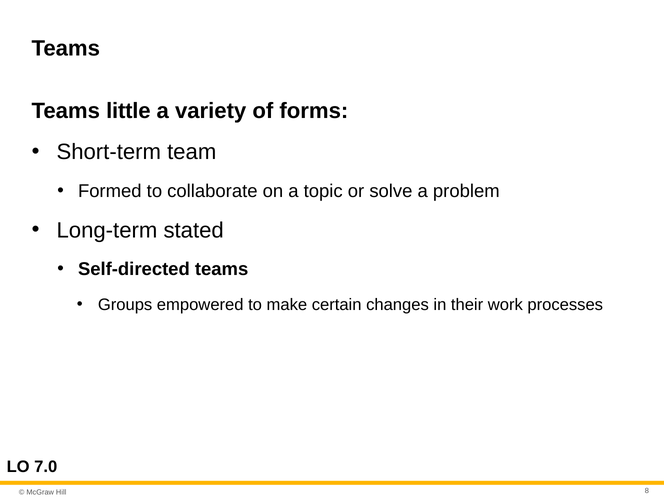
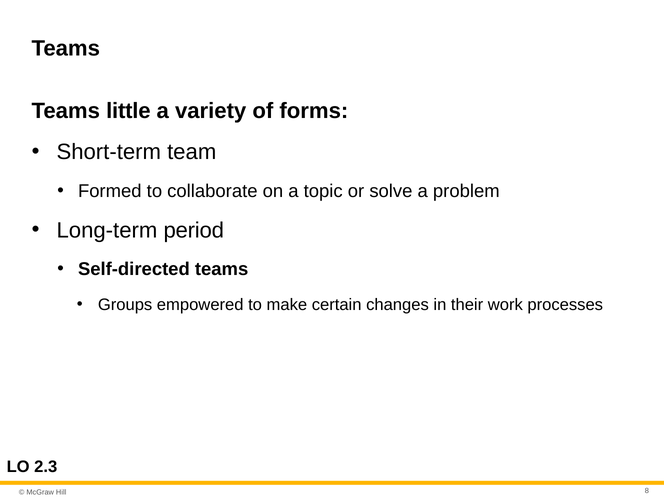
stated: stated -> period
7.0: 7.0 -> 2.3
